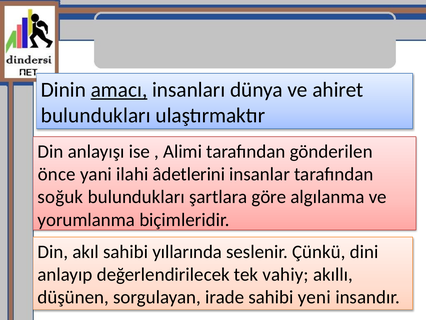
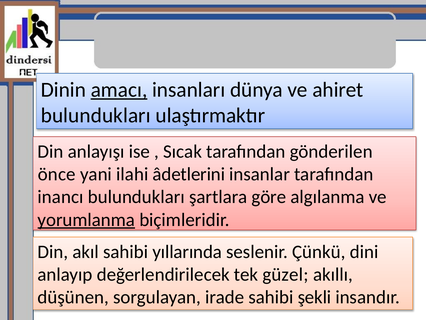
Alimi: Alimi -> Sıcak
soğuk: soğuk -> inancı
yorumlanma underline: none -> present
vahiy: vahiy -> güzel
yeni: yeni -> şekli
